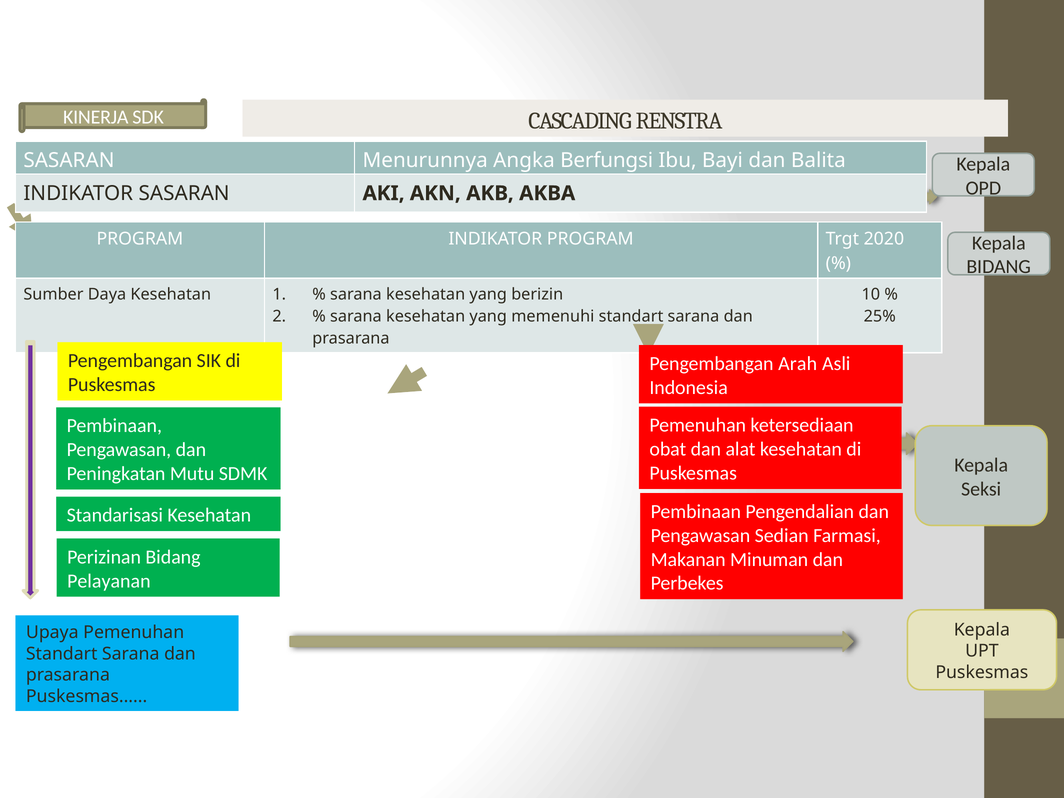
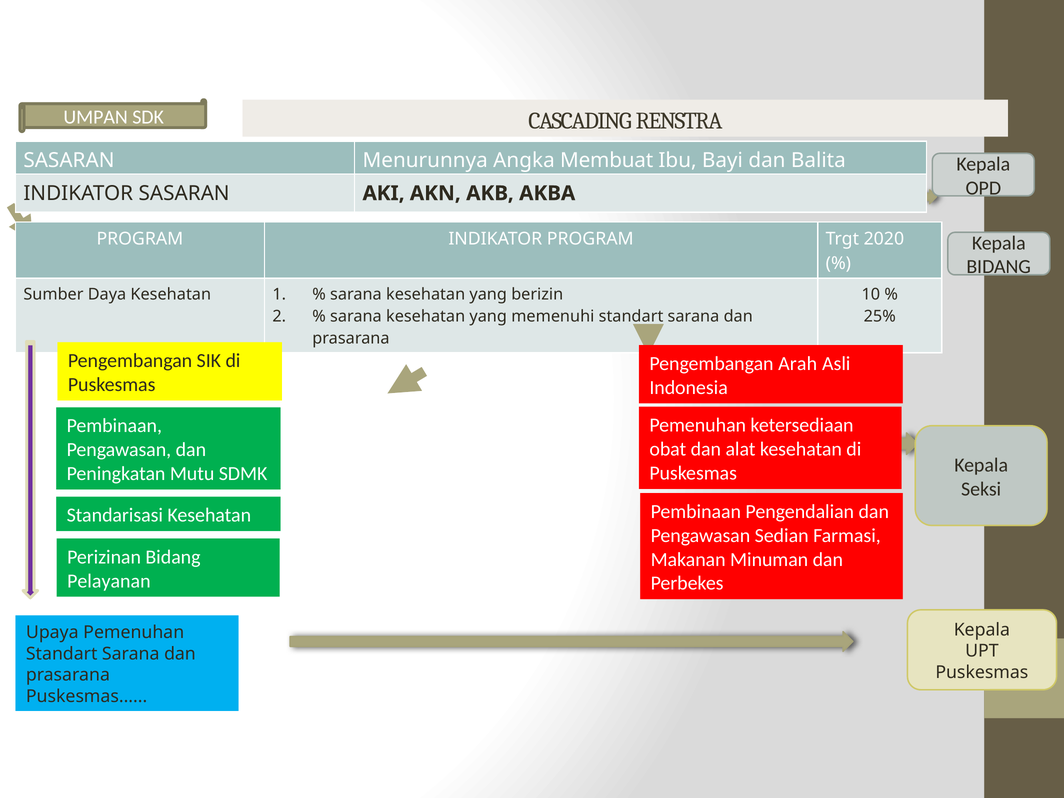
KINERJA: KINERJA -> UMPAN
Berfungsi: Berfungsi -> Membuat
